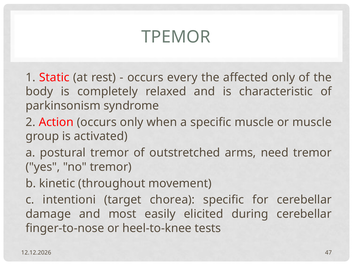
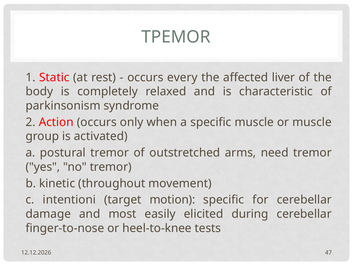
affected only: only -> liver
chorea: chorea -> motion
